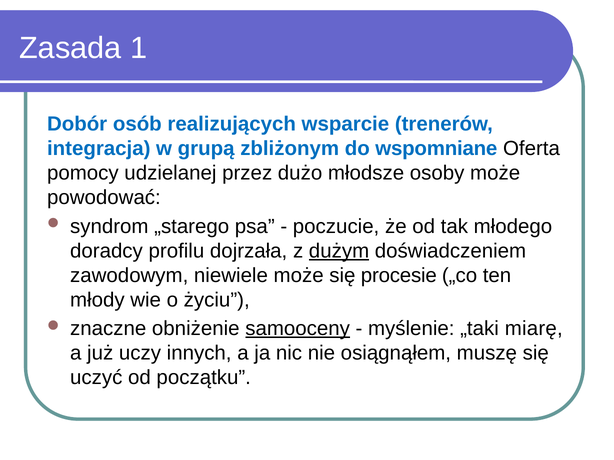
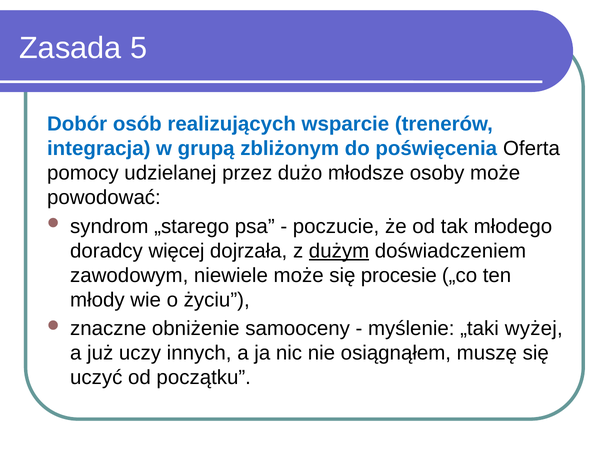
1: 1 -> 5
wspomniane: wspomniane -> poświęcenia
profilu: profilu -> więcej
samooceny underline: present -> none
miarę: miarę -> wyżej
